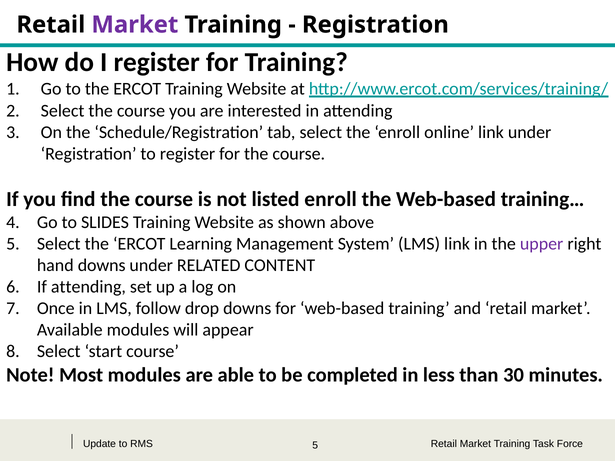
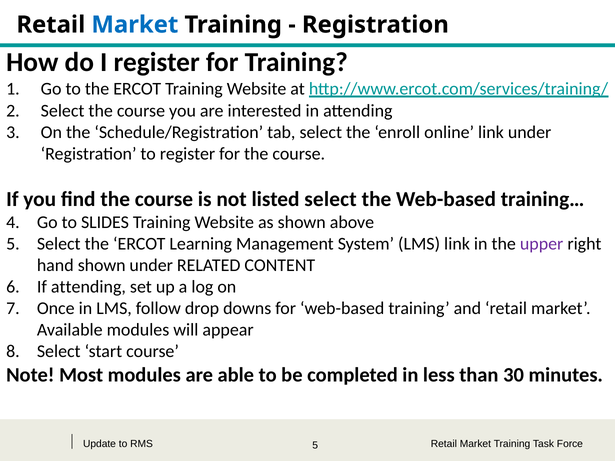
Market at (135, 25) colour: purple -> blue
listed enroll: enroll -> select
hand downs: downs -> shown
